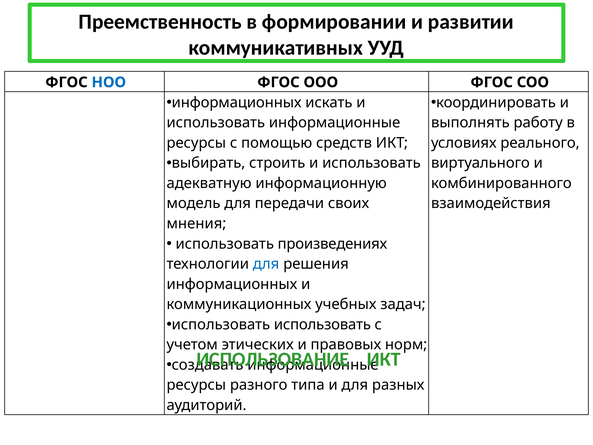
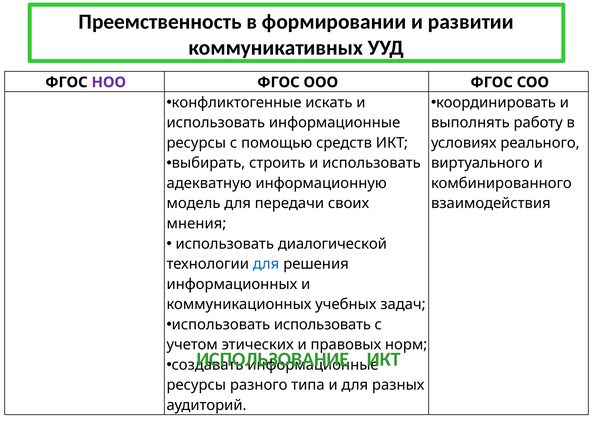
НОО colour: blue -> purple
информационных at (237, 102): информационных -> конфликтогенные
произведениях: произведениях -> диалогической
